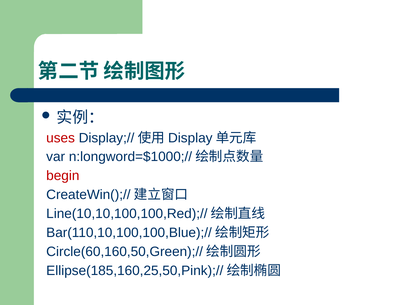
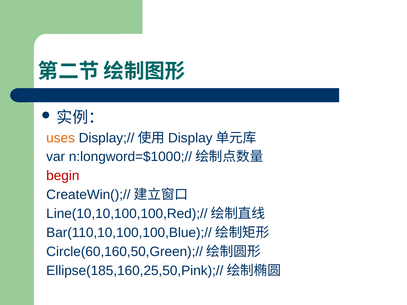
uses colour: red -> orange
